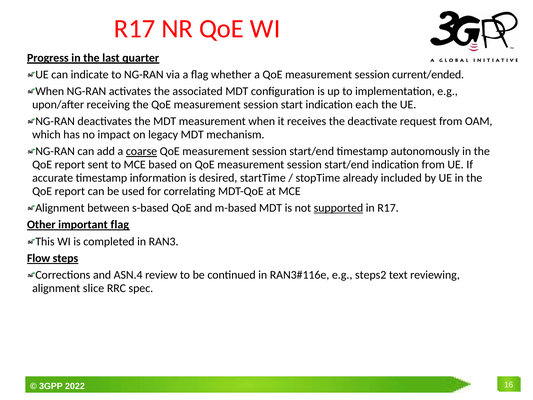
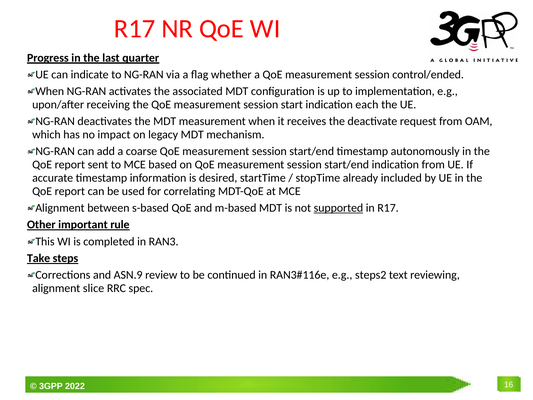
current/ended: current/ended -> control/ended
coarse underline: present -> none
important flag: flag -> rule
Flow: Flow -> Take
ASN.4: ASN.4 -> ASN.9
